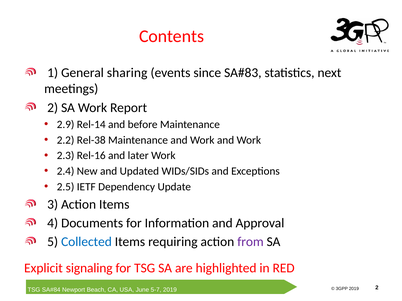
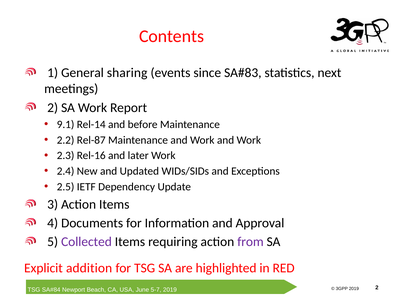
2.9: 2.9 -> 9.1
Rel-38: Rel-38 -> Rel-87
Collected colour: blue -> purple
signaling: signaling -> addition
